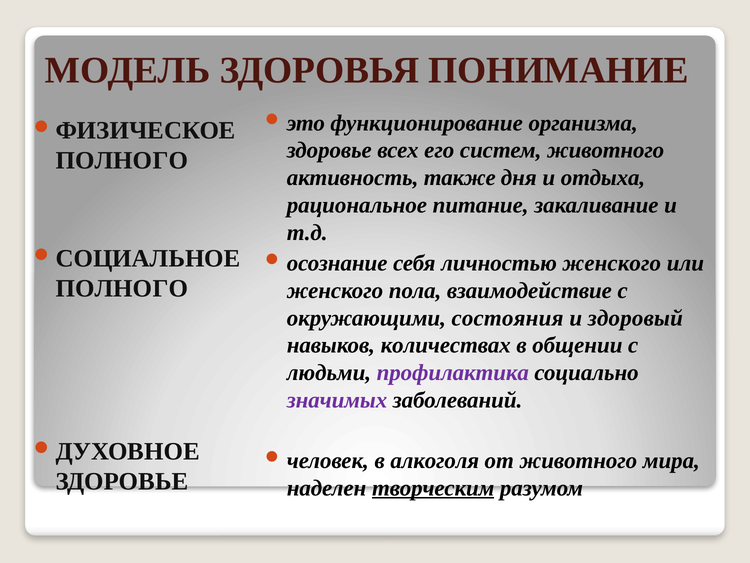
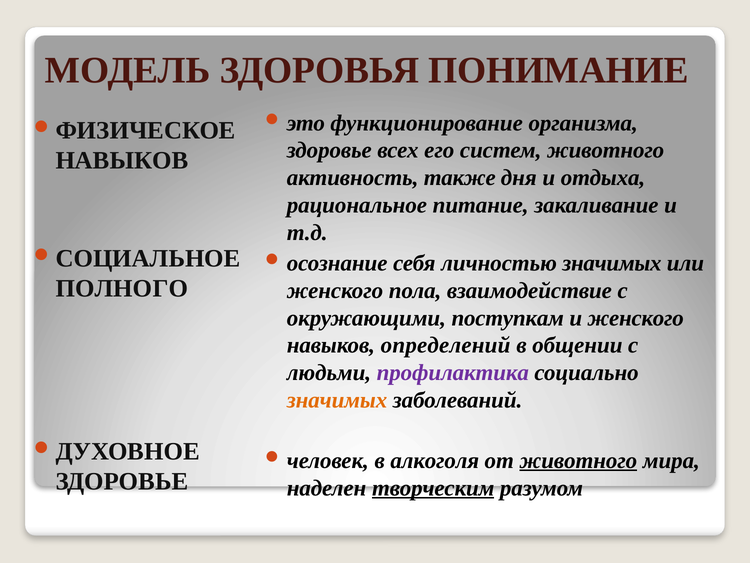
ПОЛНОГО at (122, 160): ПОЛНОГО -> НАВЫКОВ
личностью женского: женского -> значимых
состояния: состояния -> поступкам
и здоровый: здоровый -> женского
количествах: количествах -> определений
значимых at (337, 400) colour: purple -> orange
животного at (578, 460) underline: none -> present
